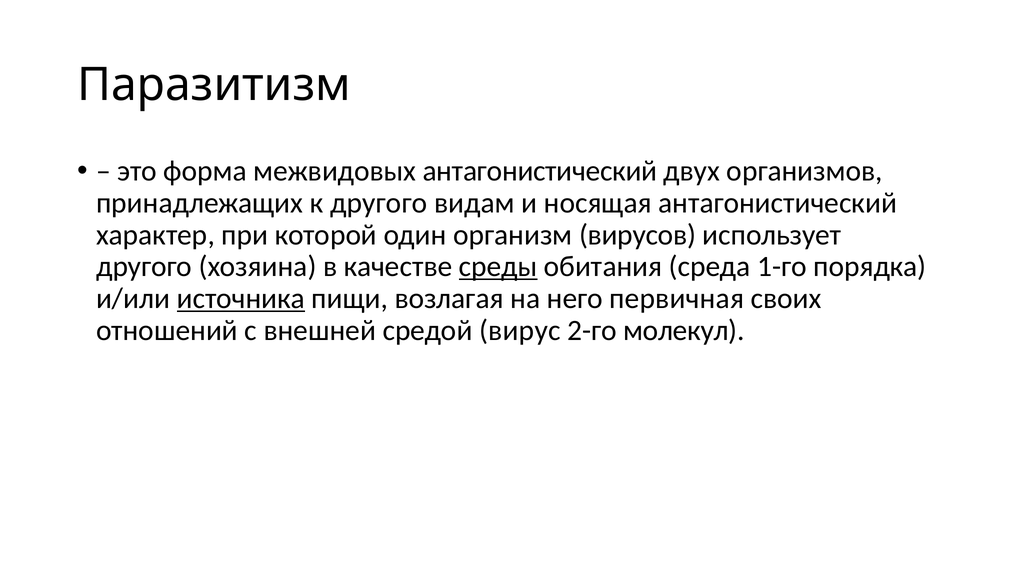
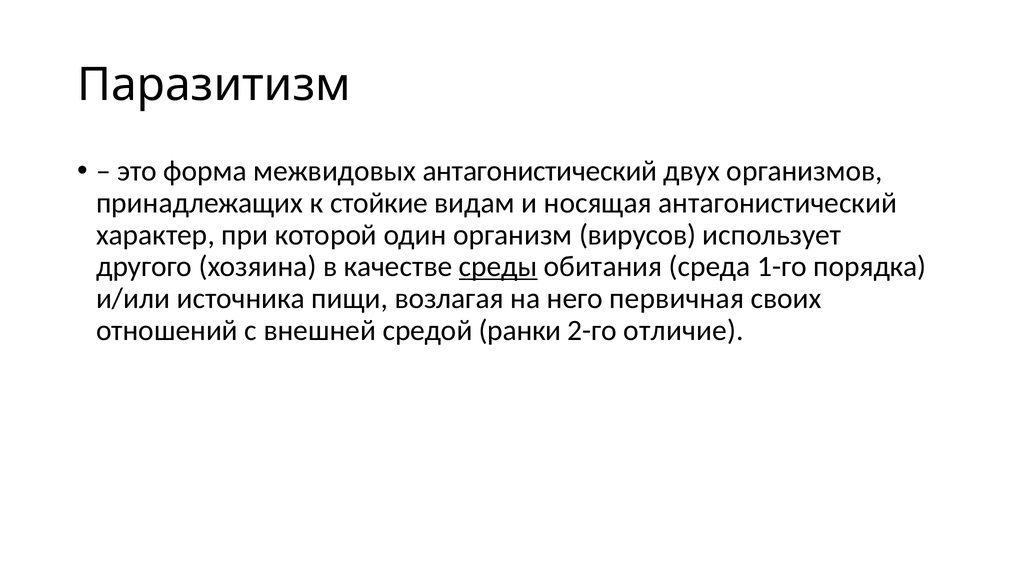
к другого: другого -> стойкие
источника underline: present -> none
вирус: вирус -> ранки
молекул: молекул -> отличие
